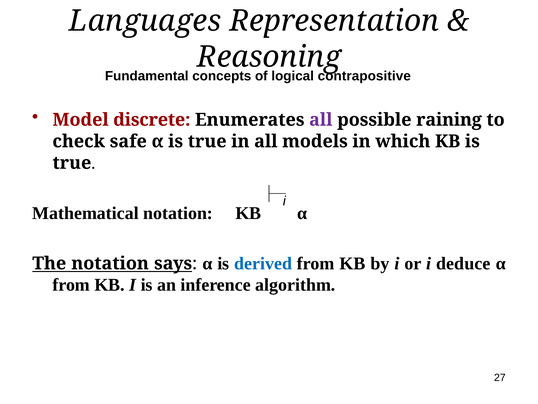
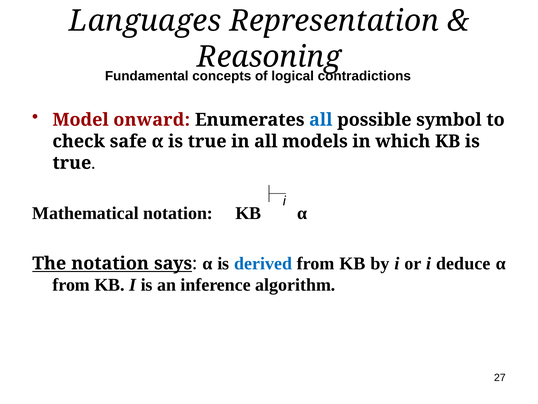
contrapositive: contrapositive -> contradictions
discrete: discrete -> onward
all at (321, 120) colour: purple -> blue
raining: raining -> symbol
